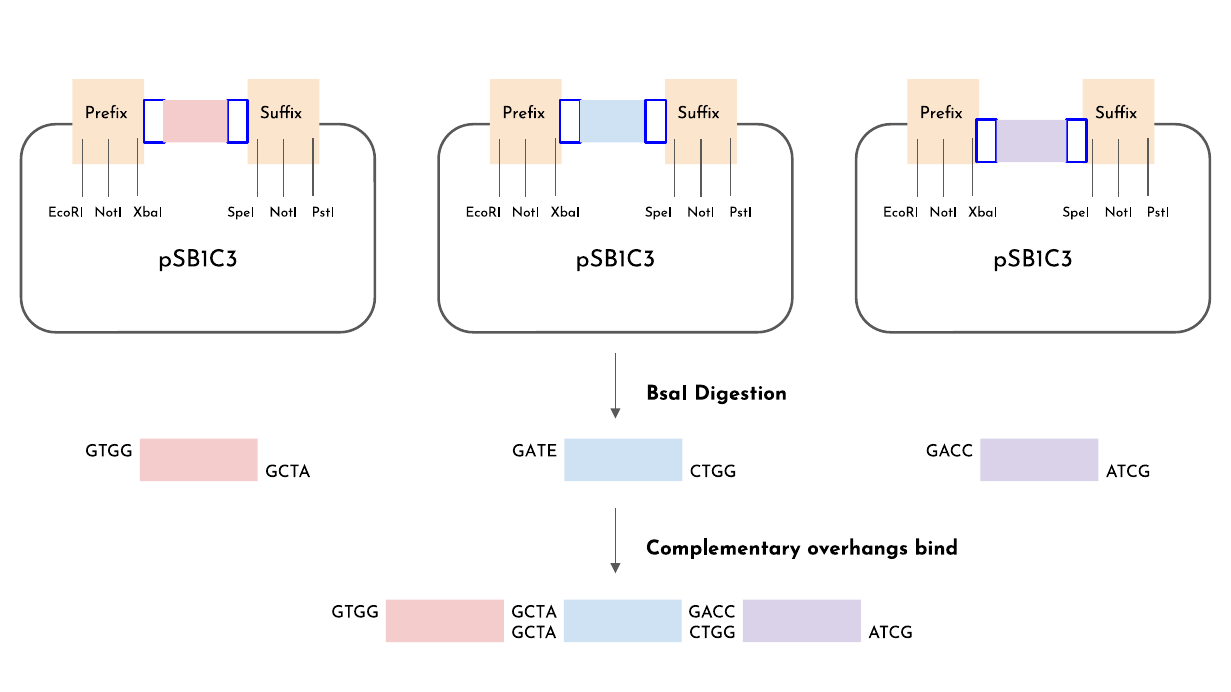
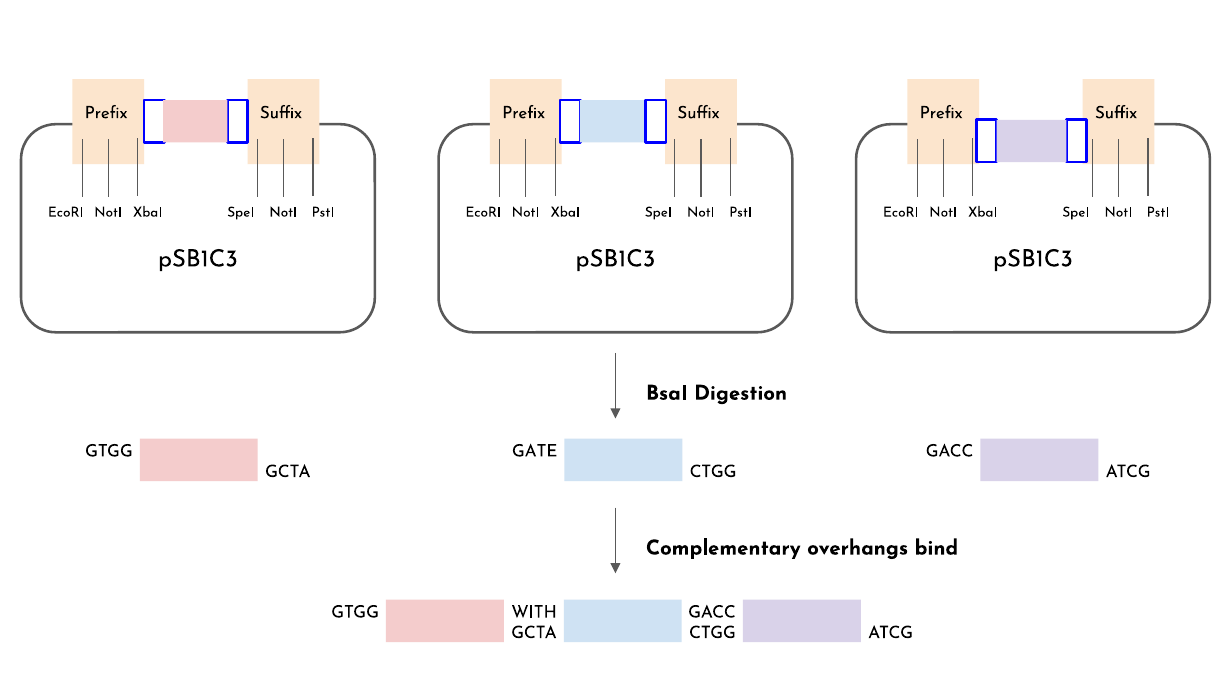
GCTA at (534, 612): GCTA -> WITH
